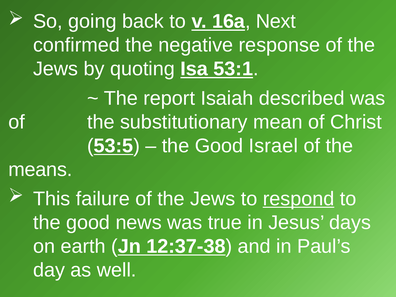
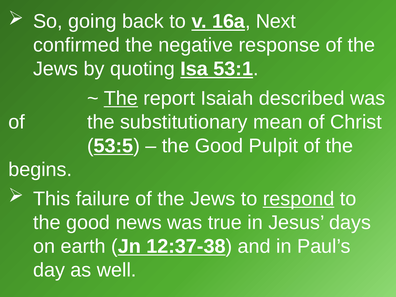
The at (121, 98) underline: none -> present
Israel: Israel -> Pulpit
means: means -> begins
